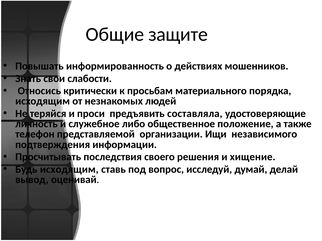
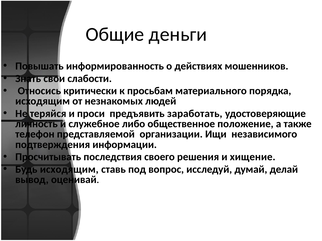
защите: защите -> деньги
составляла: составляла -> заработать
